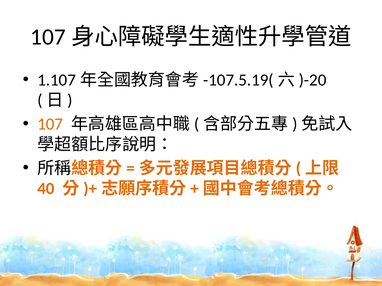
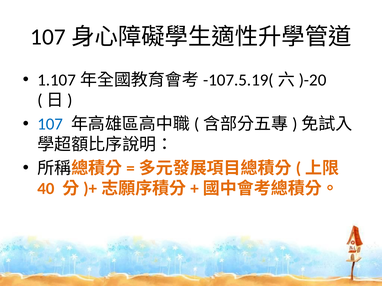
107 colour: orange -> blue
